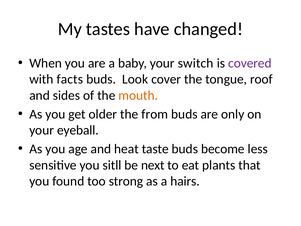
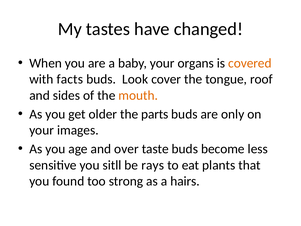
switch: switch -> organs
covered colour: purple -> orange
from: from -> parts
eyeball: eyeball -> images
heat: heat -> over
next: next -> rays
